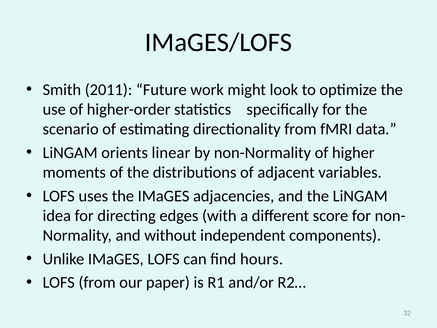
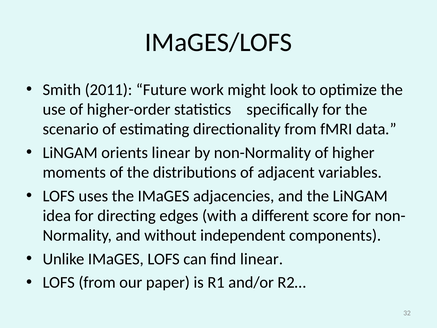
find hours: hours -> linear
